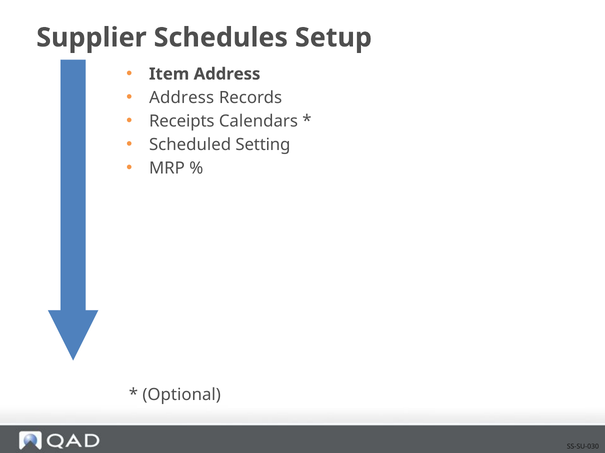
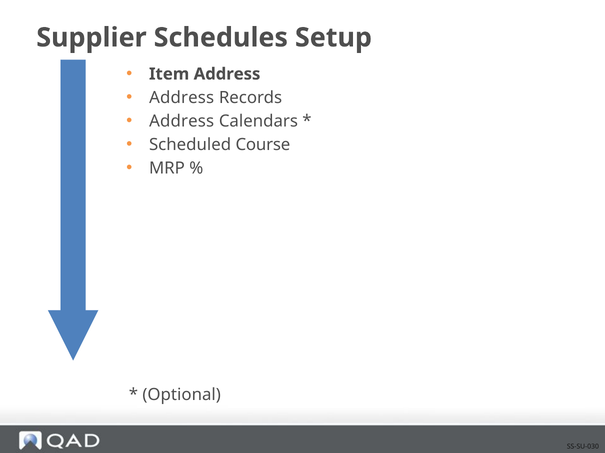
Receipts at (182, 121): Receipts -> Address
Setting: Setting -> Course
